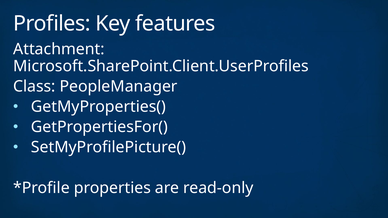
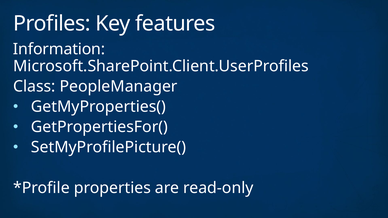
Attachment: Attachment -> Information
